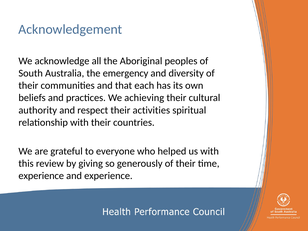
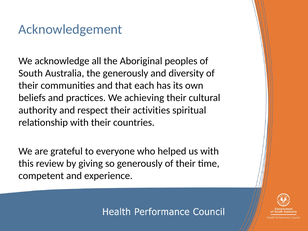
the emergency: emergency -> generously
experience at (41, 176): experience -> competent
